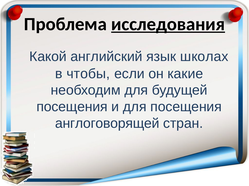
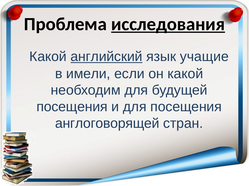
английский underline: none -> present
школах: школах -> учащие
чтобы: чтобы -> имели
он какие: какие -> какой
